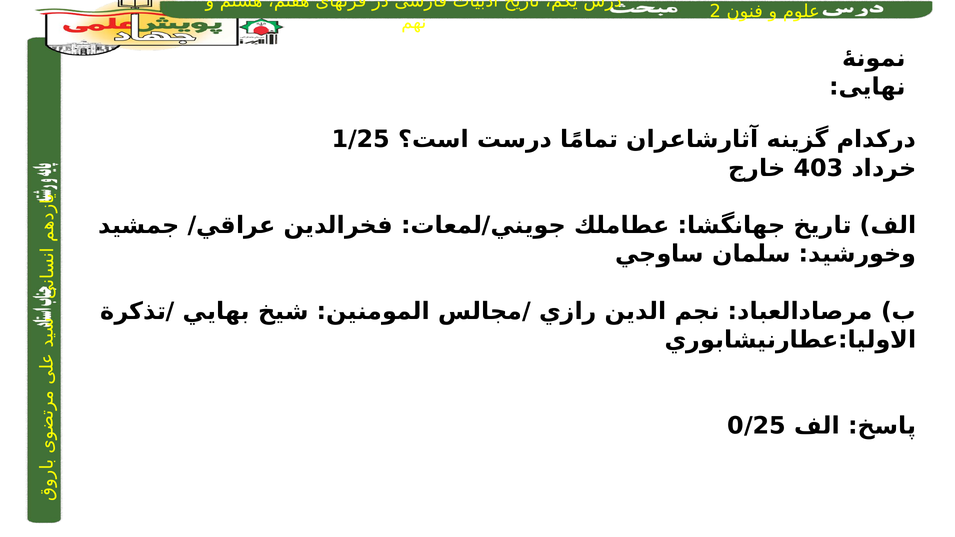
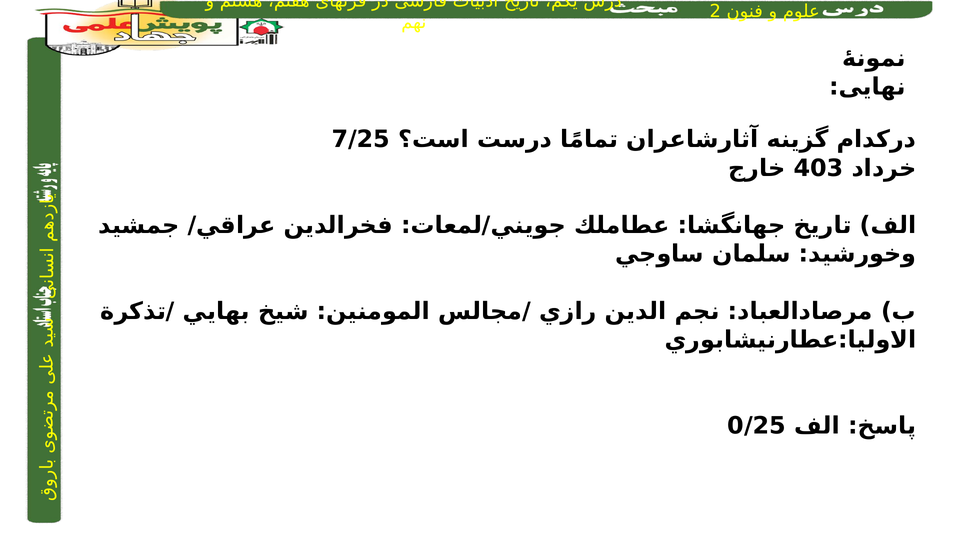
1/25: 1/25 -> 7/25
